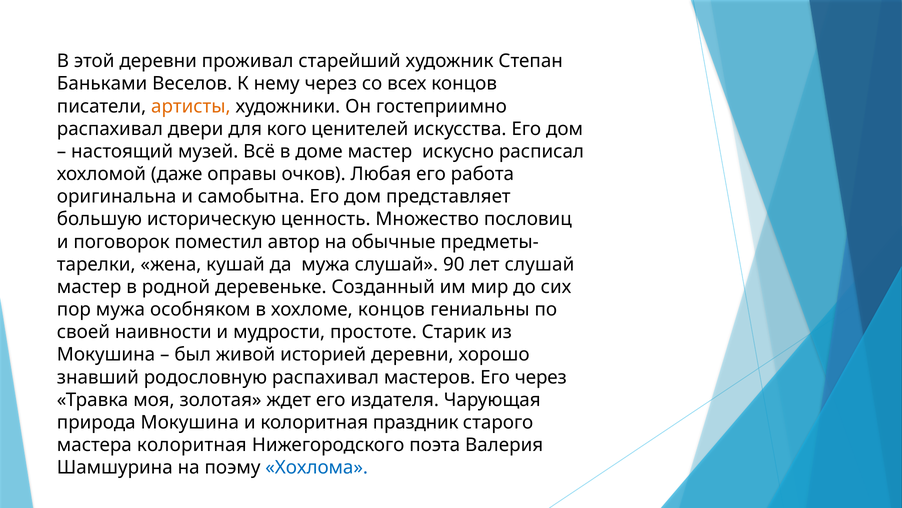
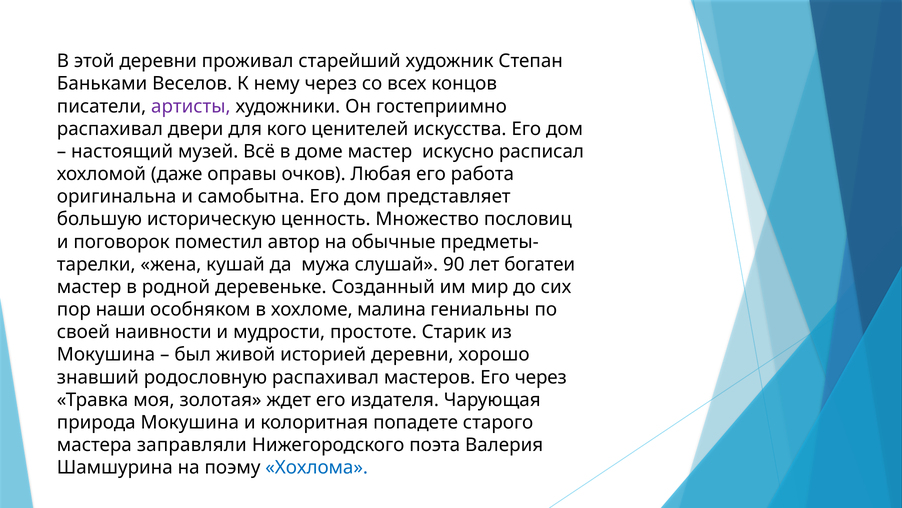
артисты colour: orange -> purple
лет слушай: слушай -> богатеи
пор мужа: мужа -> наши
хохломе концов: концов -> малина
праздник: праздник -> попадете
мастера колоритная: колоритная -> заправляли
